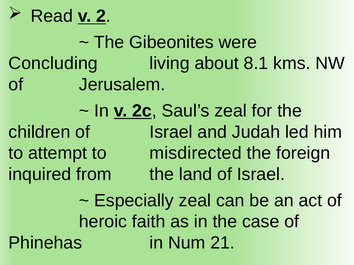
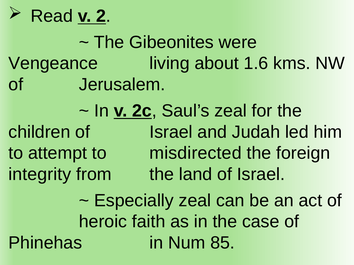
Concluding: Concluding -> Vengeance
8.1: 8.1 -> 1.6
inquired: inquired -> integrity
21: 21 -> 85
